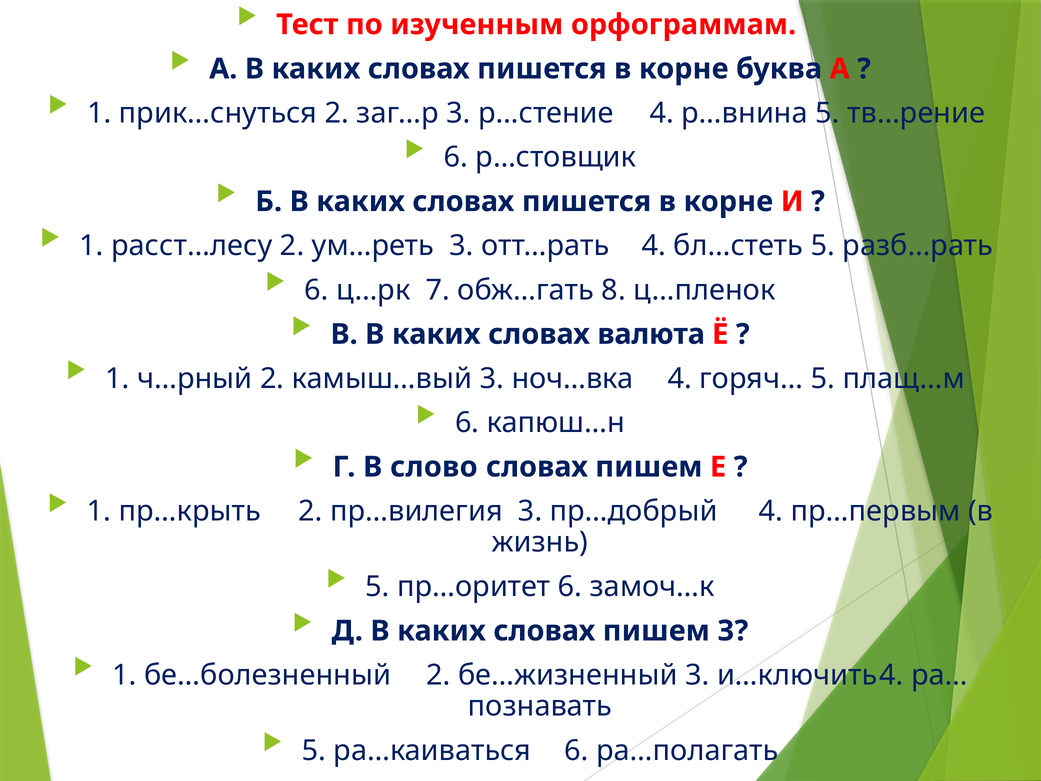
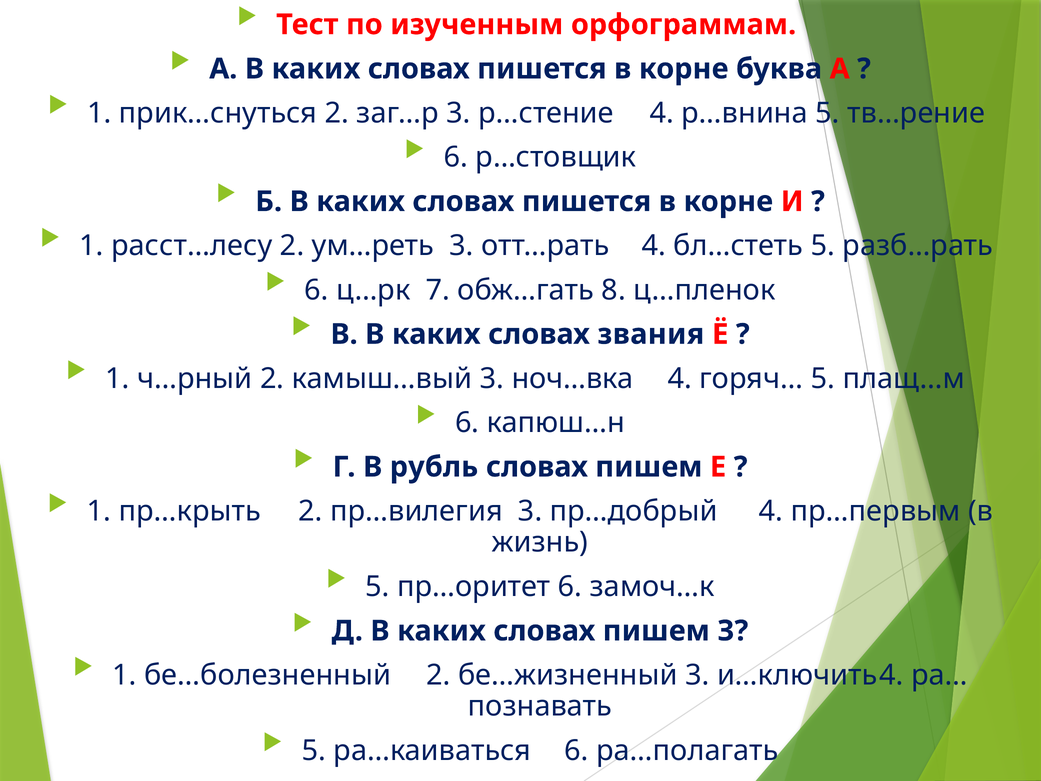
валюта: валюта -> звания
слово: слово -> рубль
